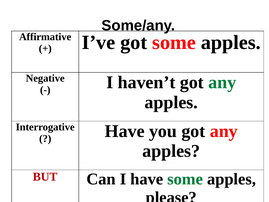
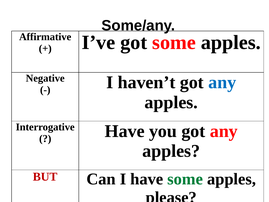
any at (222, 82) colour: green -> blue
